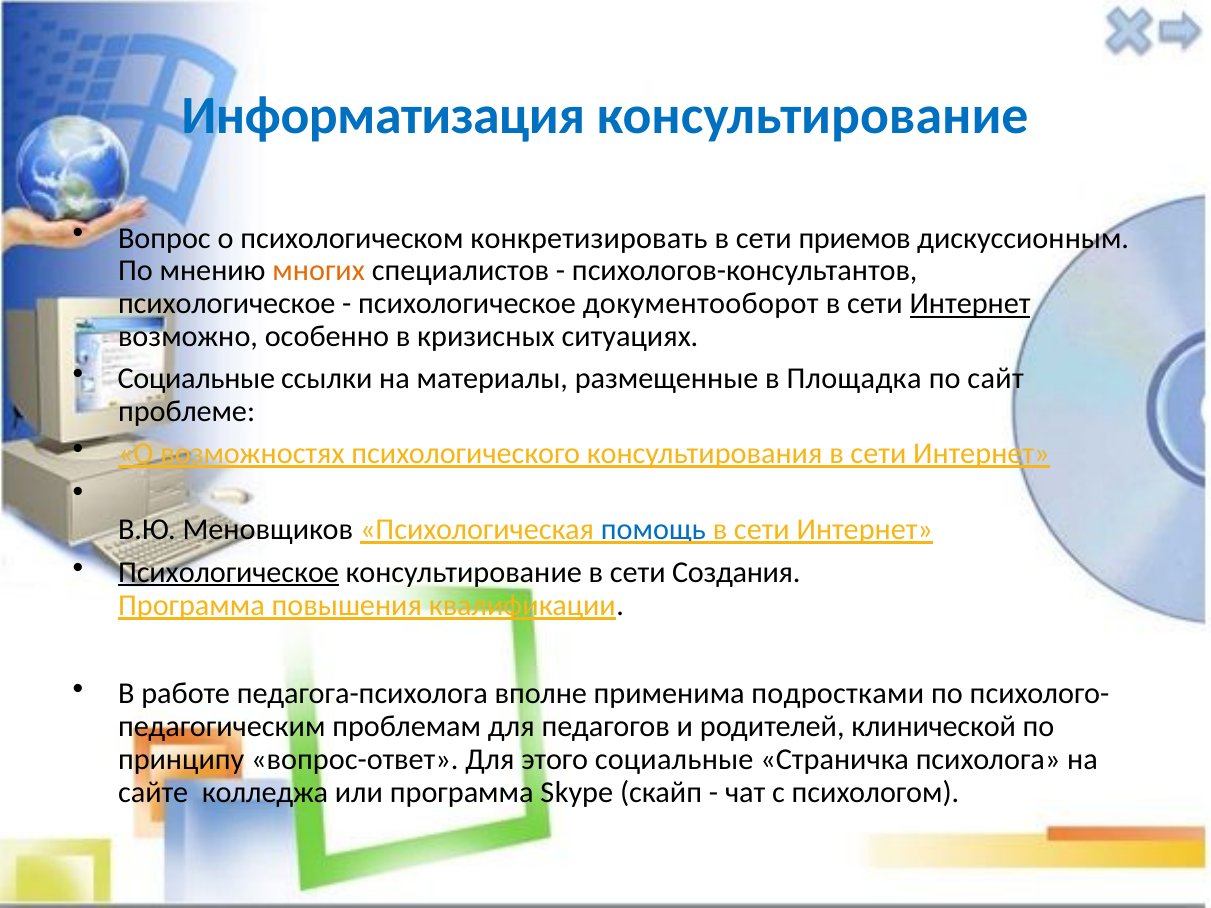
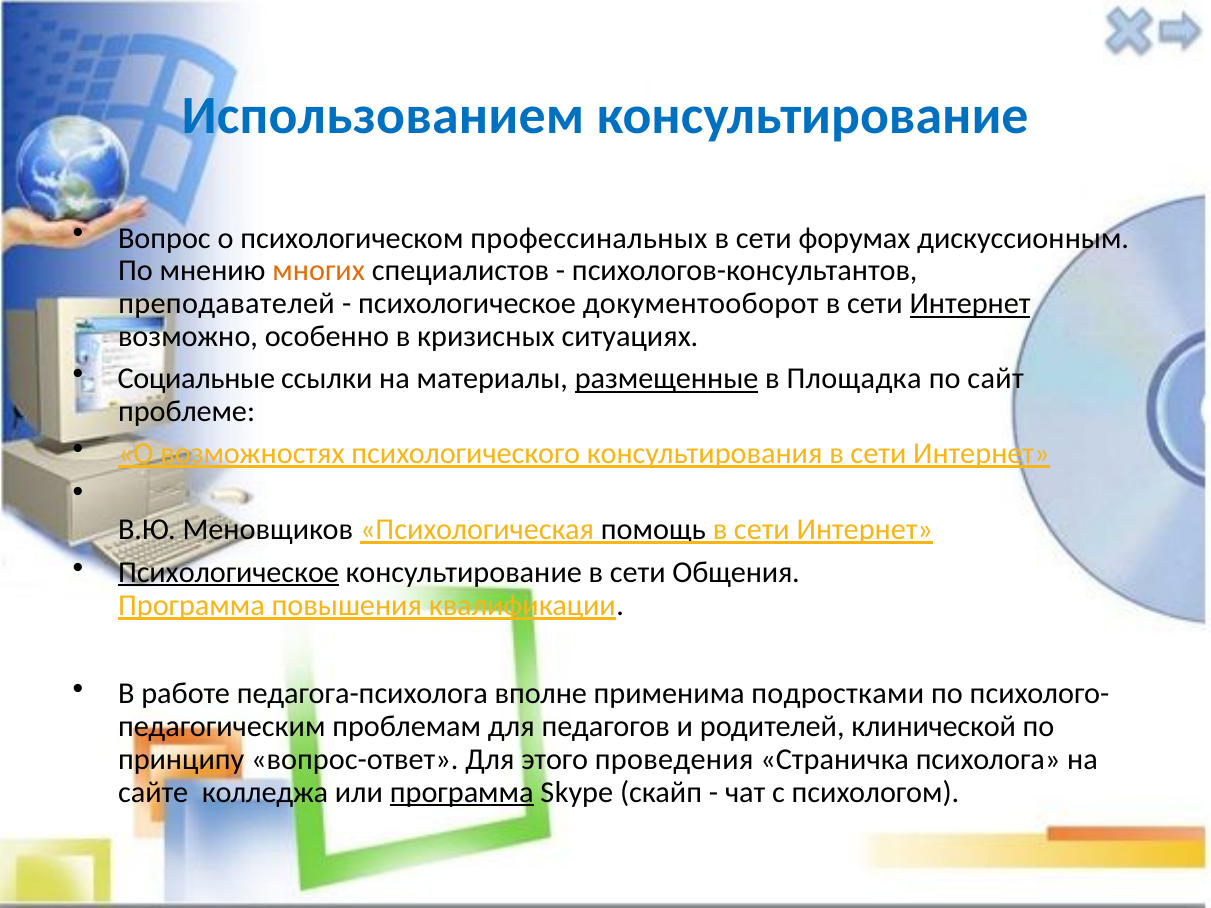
Информатизация: Информатизация -> Использованием
конкретизировать: конкретизировать -> профессинальных
приемов: приемов -> форумах
психологическое at (227, 304): психологическое -> преподавателей
размещенные underline: none -> present
помощь colour: blue -> black
Создания: Создания -> Общения
этого социальные: социальные -> проведения
программа at (462, 792) underline: none -> present
